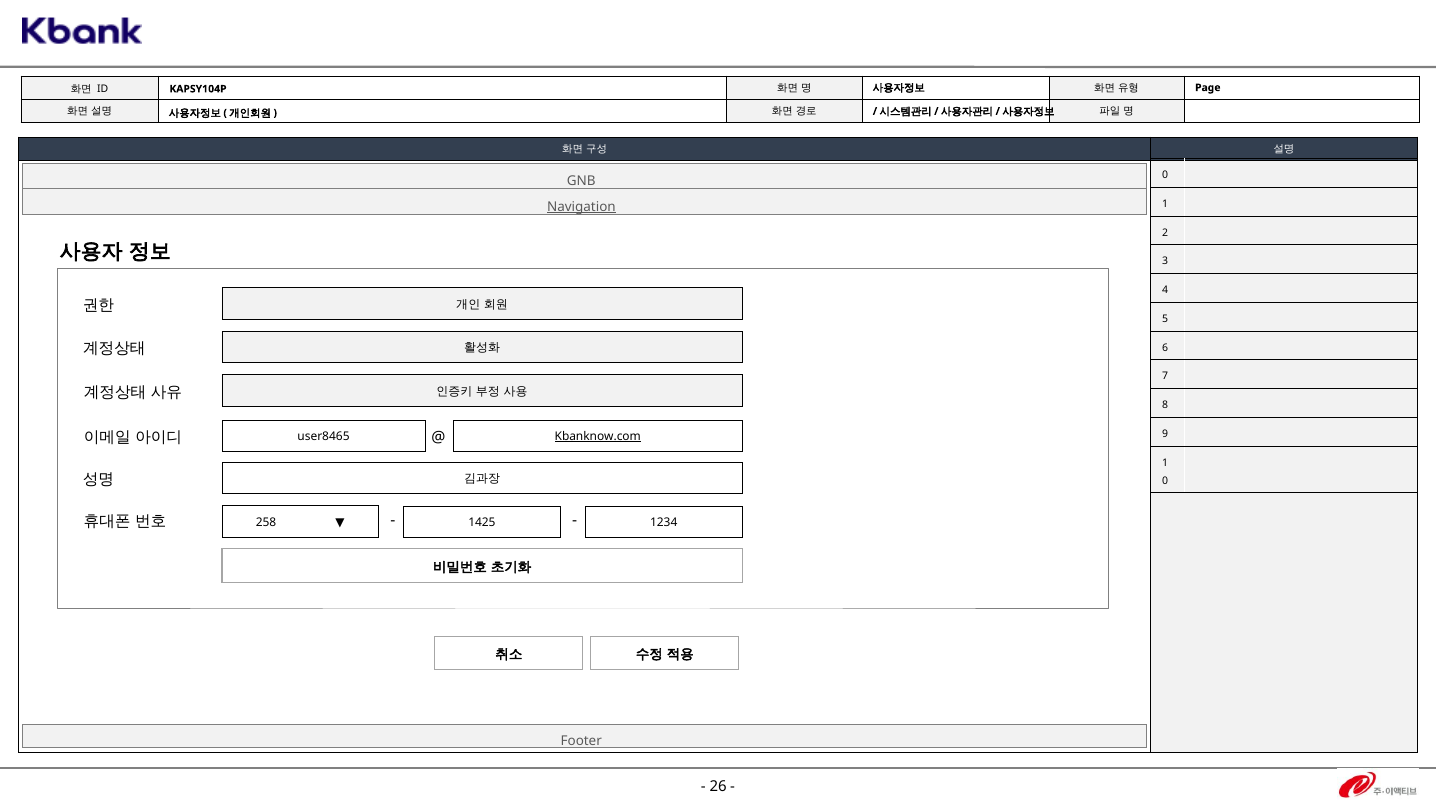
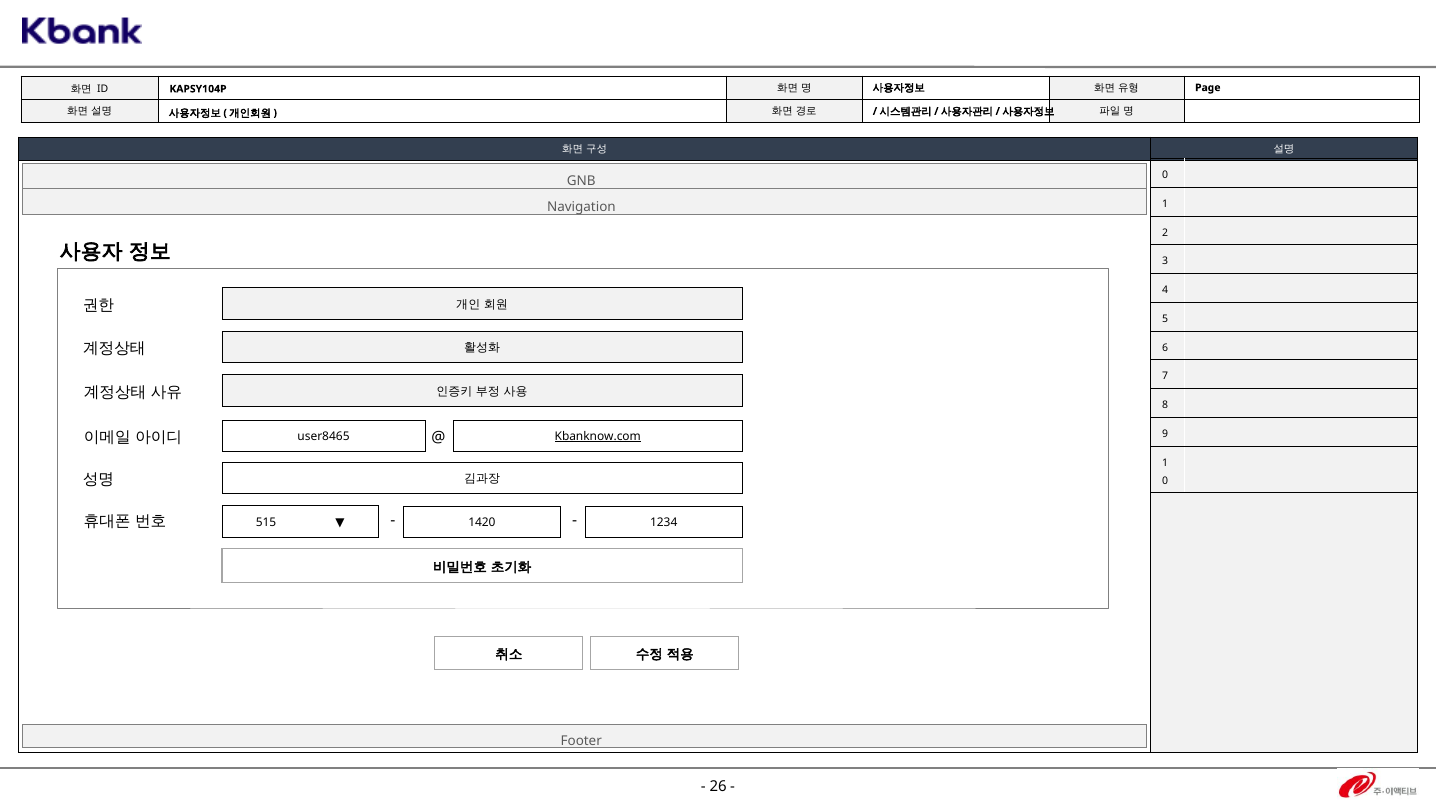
Navigation underline: present -> none
258: 258 -> 515
1425: 1425 -> 1420
